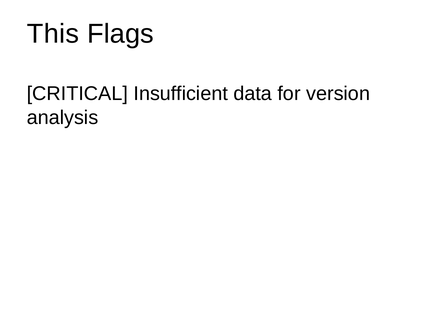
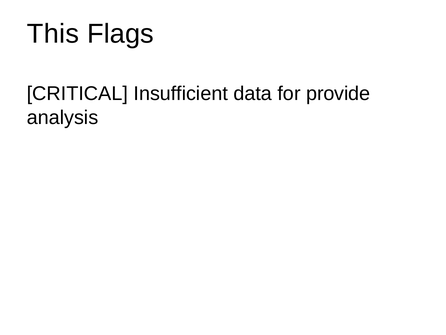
version: version -> provide
